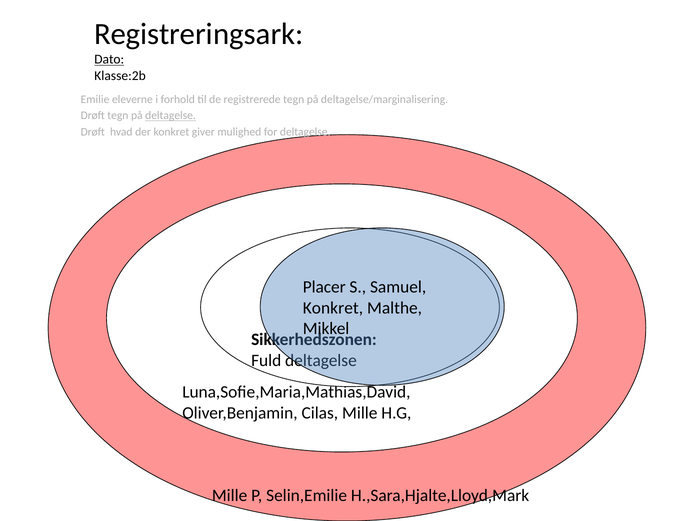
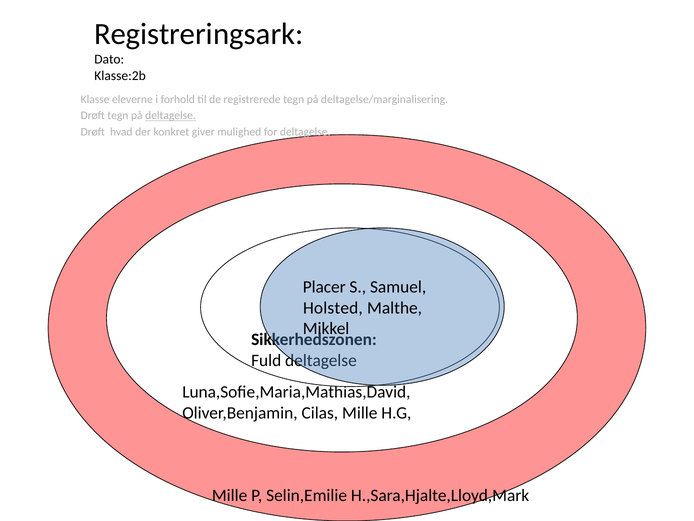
Dato underline: present -> none
Emilie: Emilie -> Klasse
Konkret at (333, 308): Konkret -> Holsted
